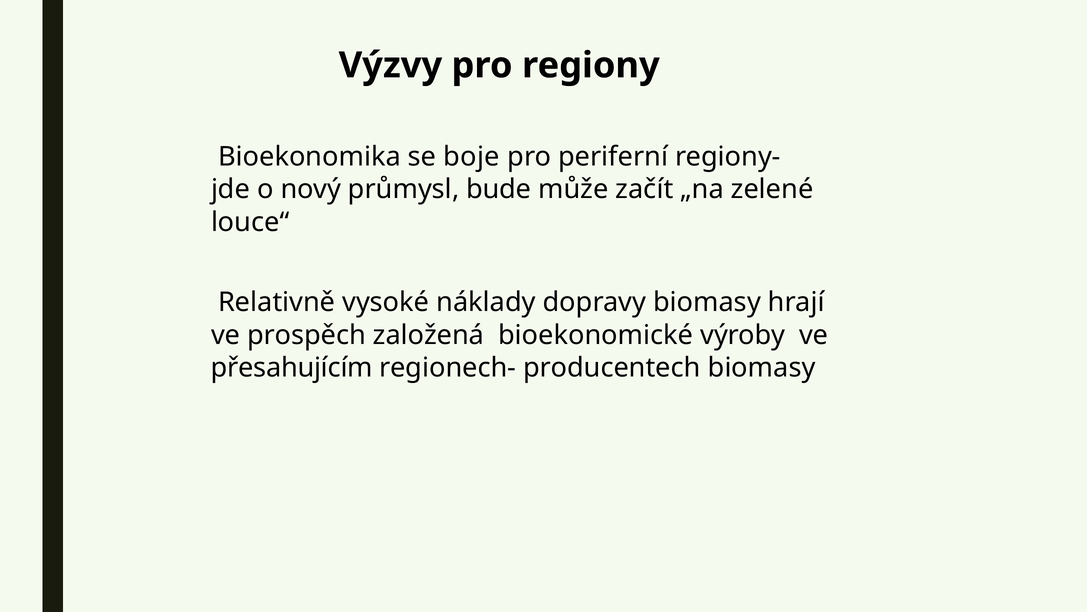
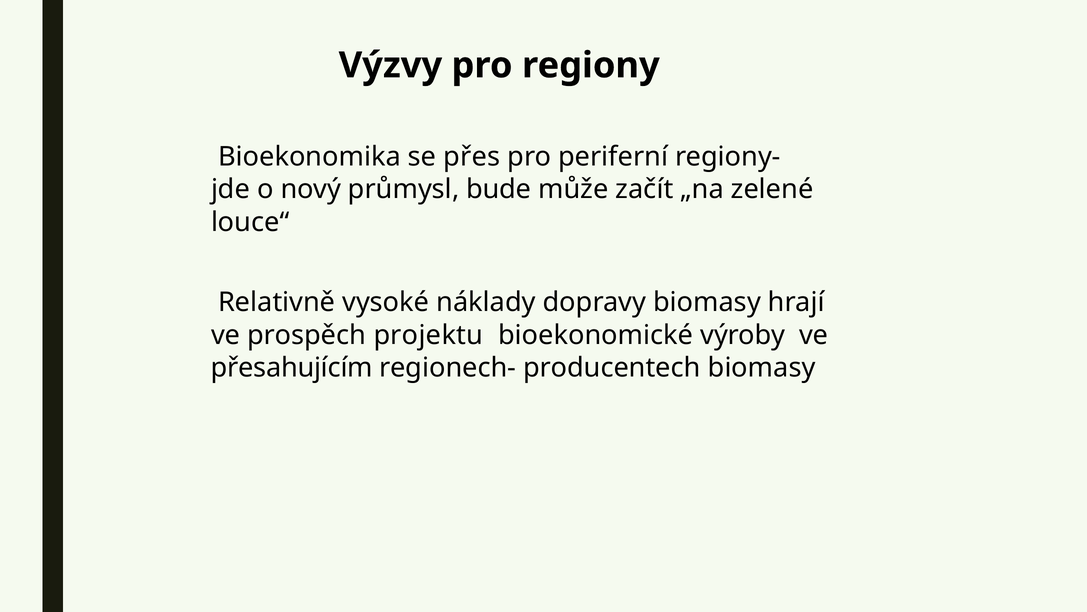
boje: boje -> přes
založená: založená -> projektu
